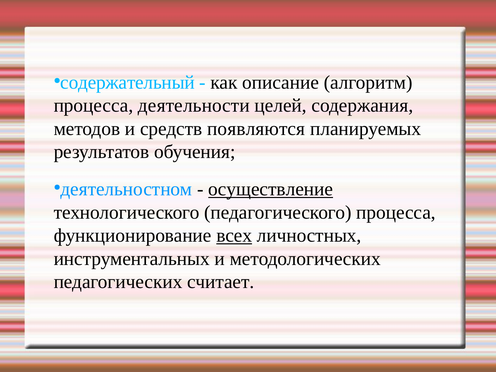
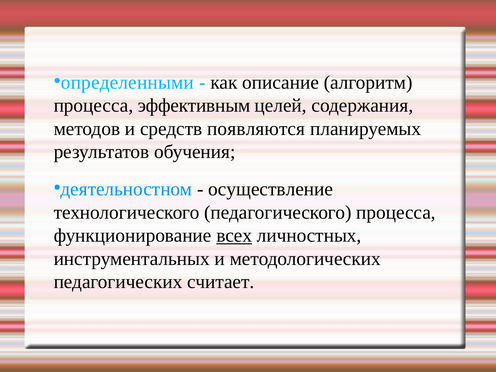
cодержательный: cодержательный -> определенными
деятельности: деятельности -> эффективным
осуществление underline: present -> none
